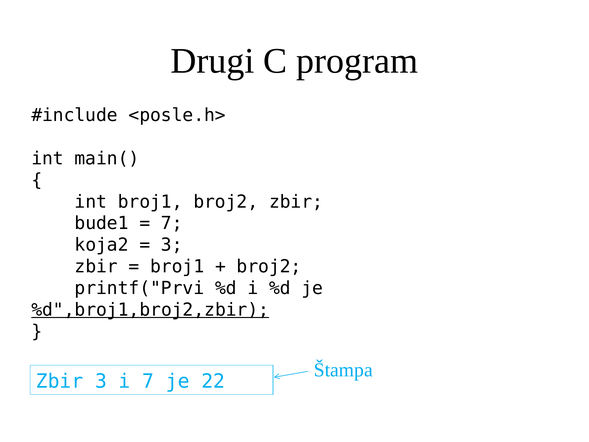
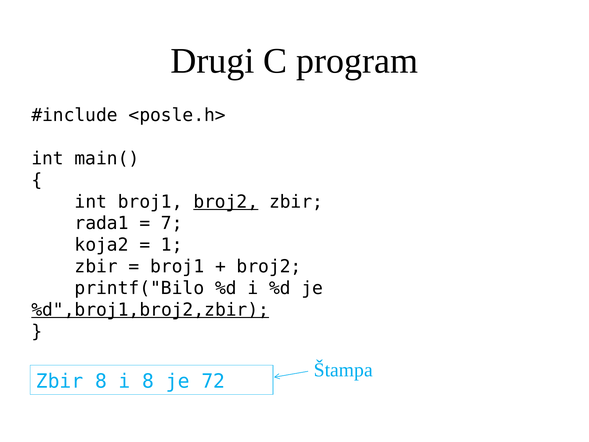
broj2 at (226, 202) underline: none -> present
bude1: bude1 -> rada1
3 at (172, 245): 3 -> 1
printf("Prvi: printf("Prvi -> printf("Bilo
Zbir 3: 3 -> 8
i 7: 7 -> 8
22: 22 -> 72
